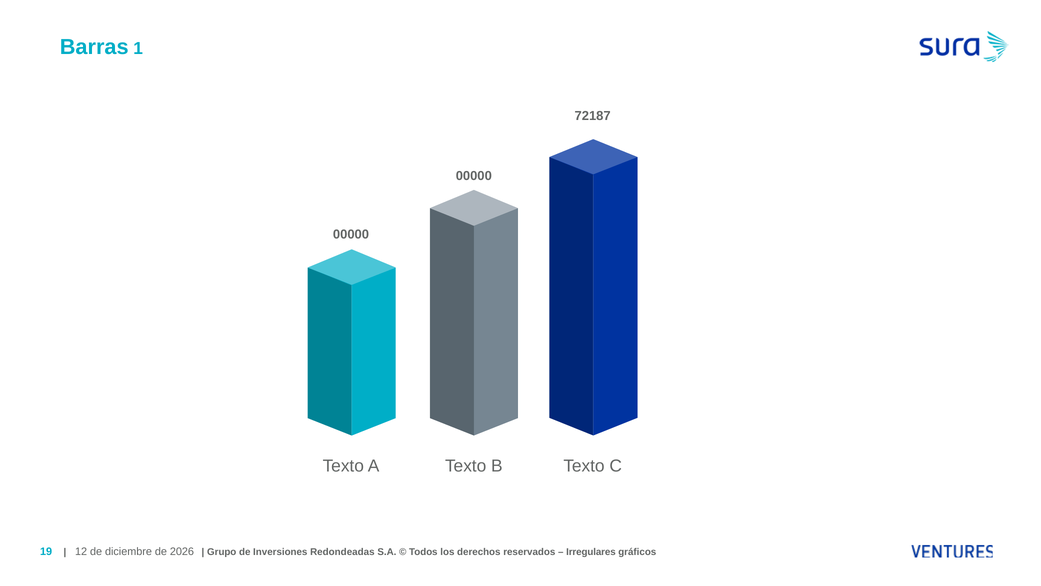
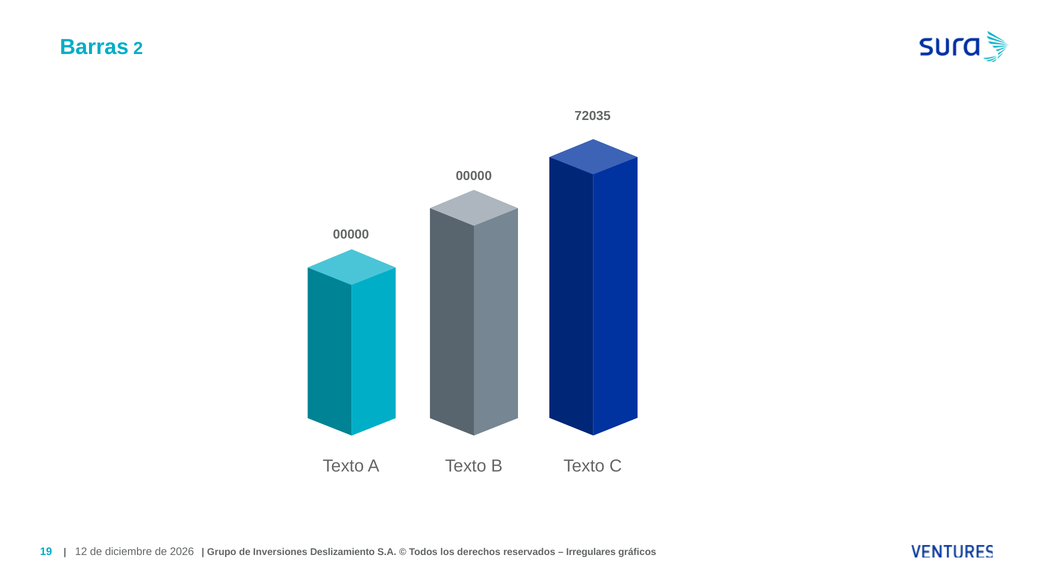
1: 1 -> 2
72187: 72187 -> 72035
Redondeadas: Redondeadas -> Deslizamiento
